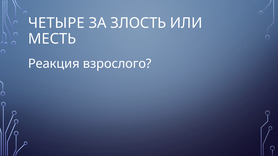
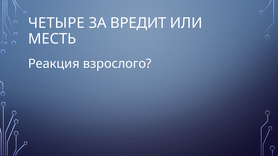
ЗЛОСТЬ: ЗЛОСТЬ -> ВРЕДИТ
